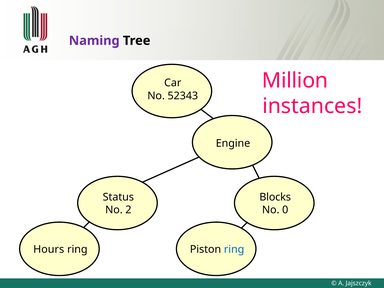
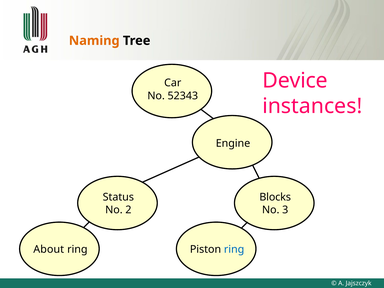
Naming colour: purple -> orange
Million: Million -> Device
0: 0 -> 3
Hours: Hours -> About
